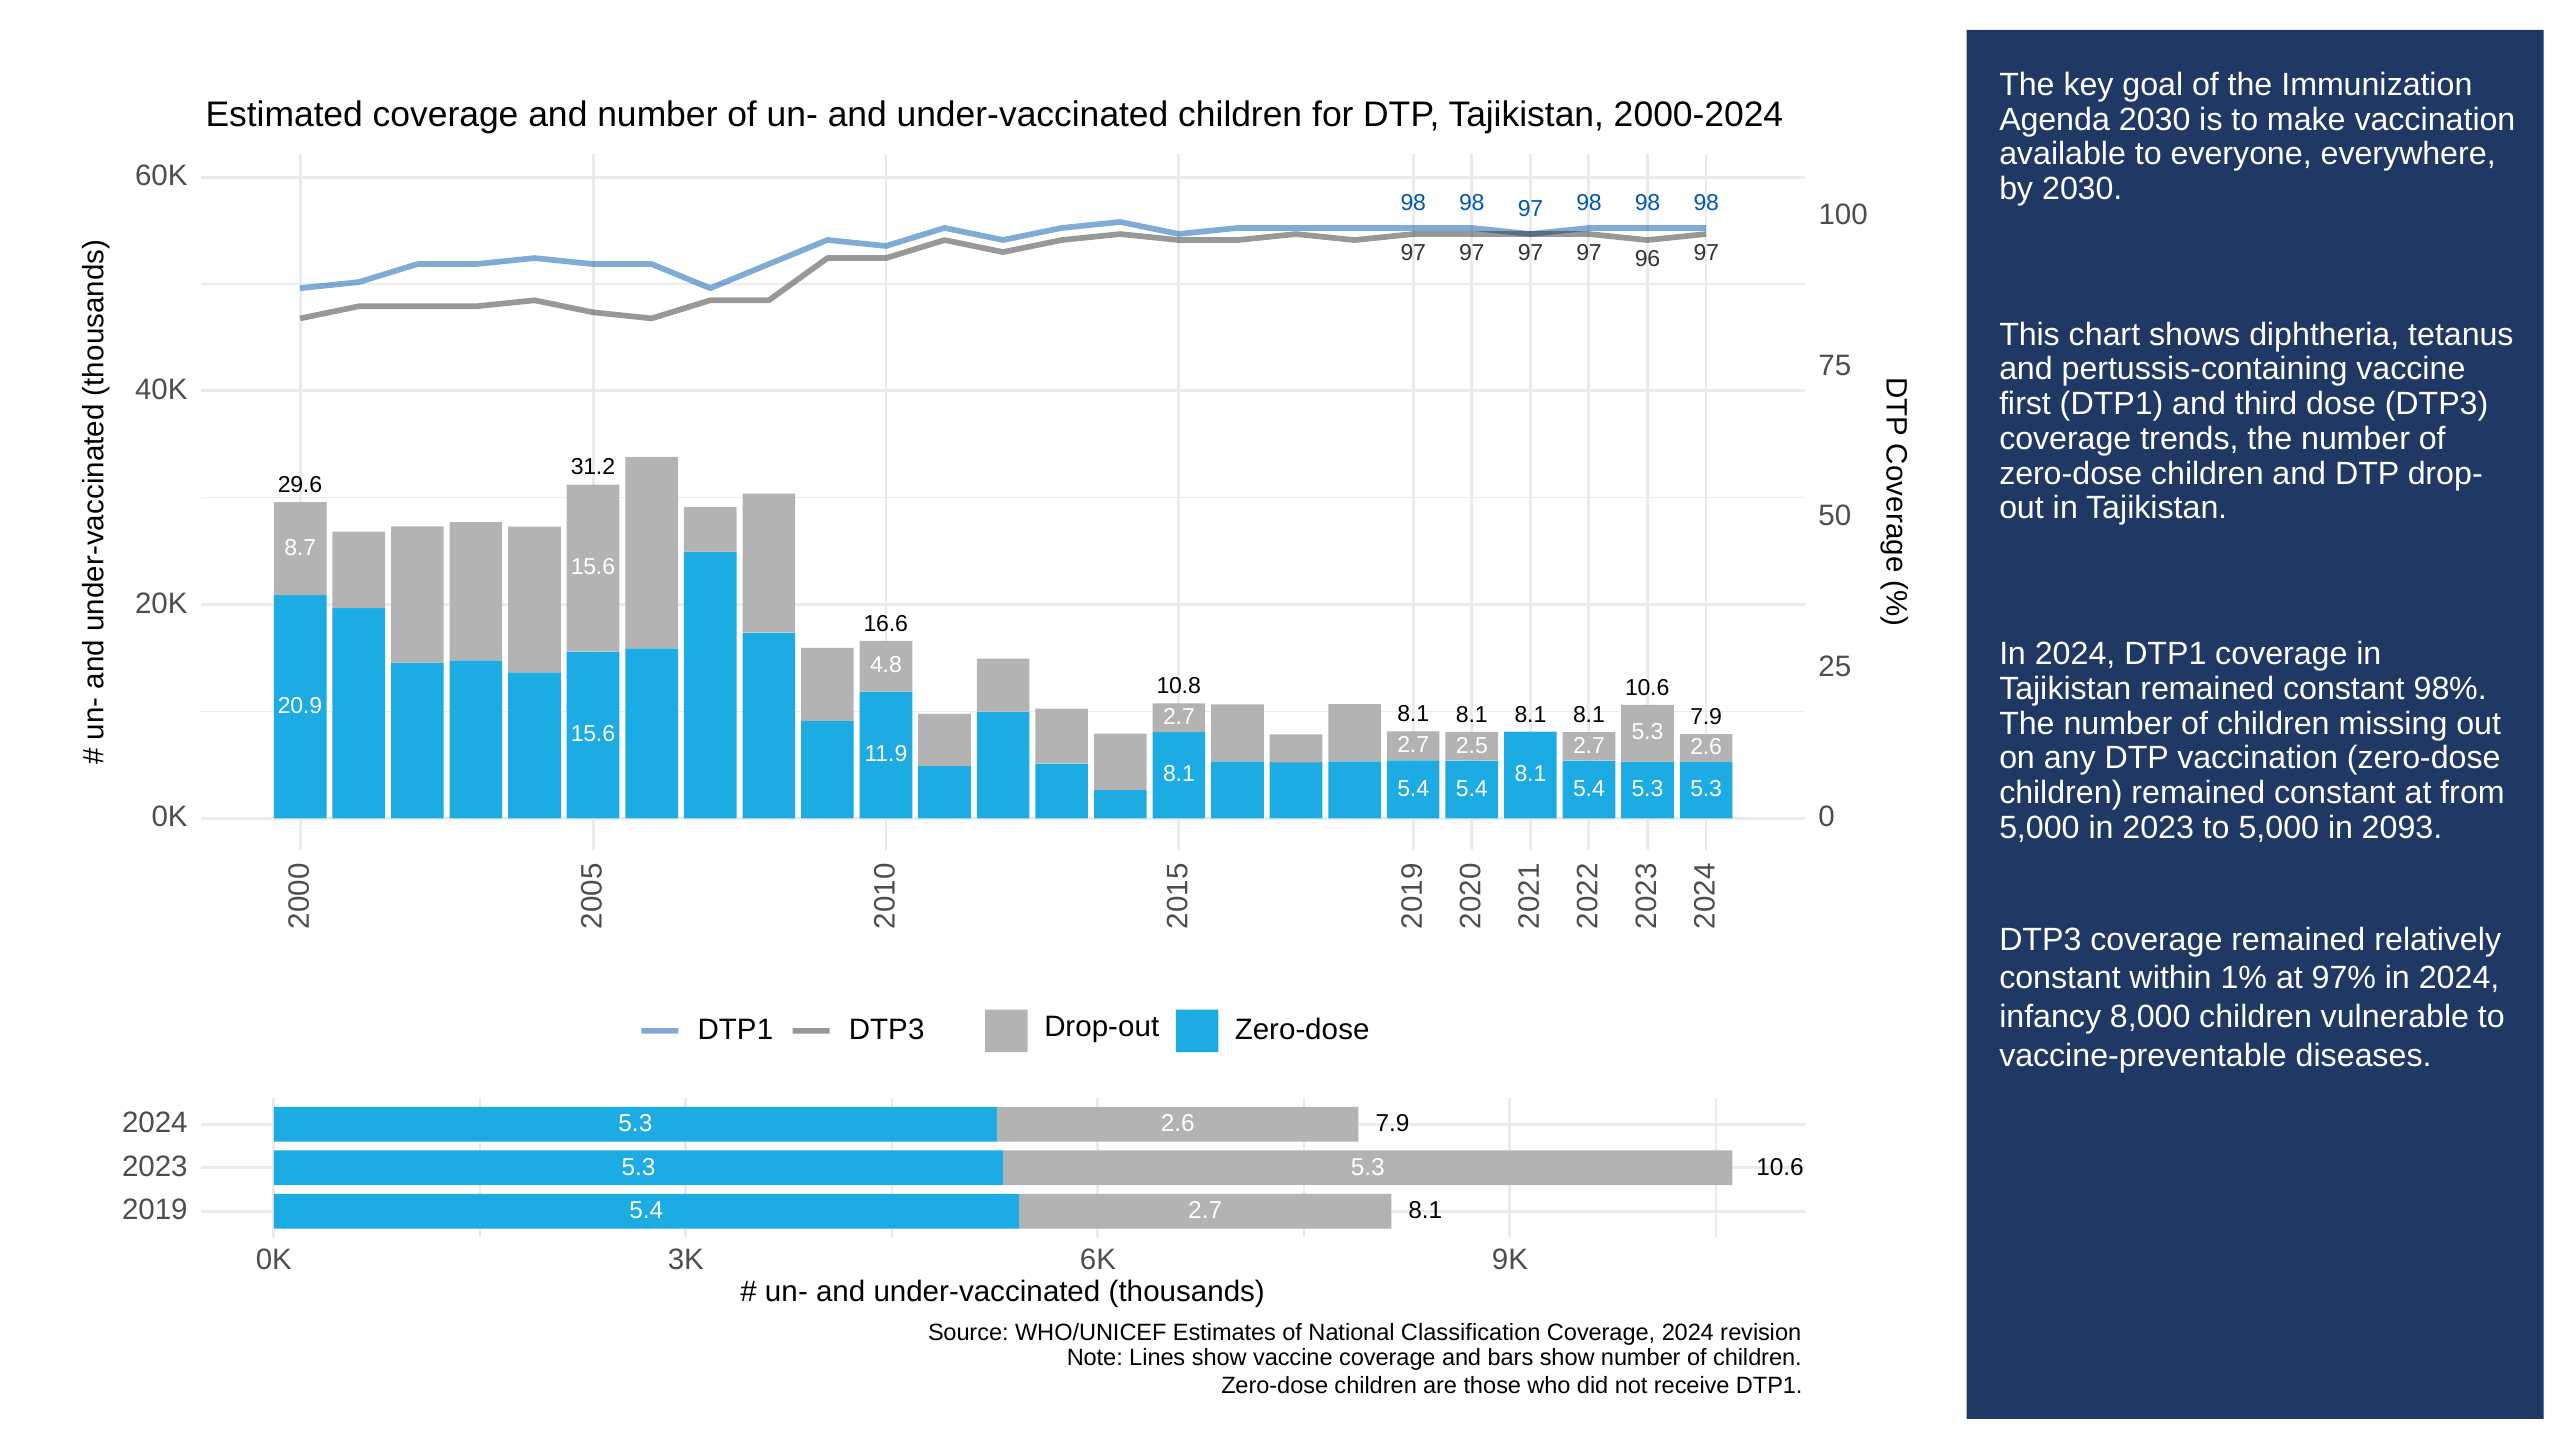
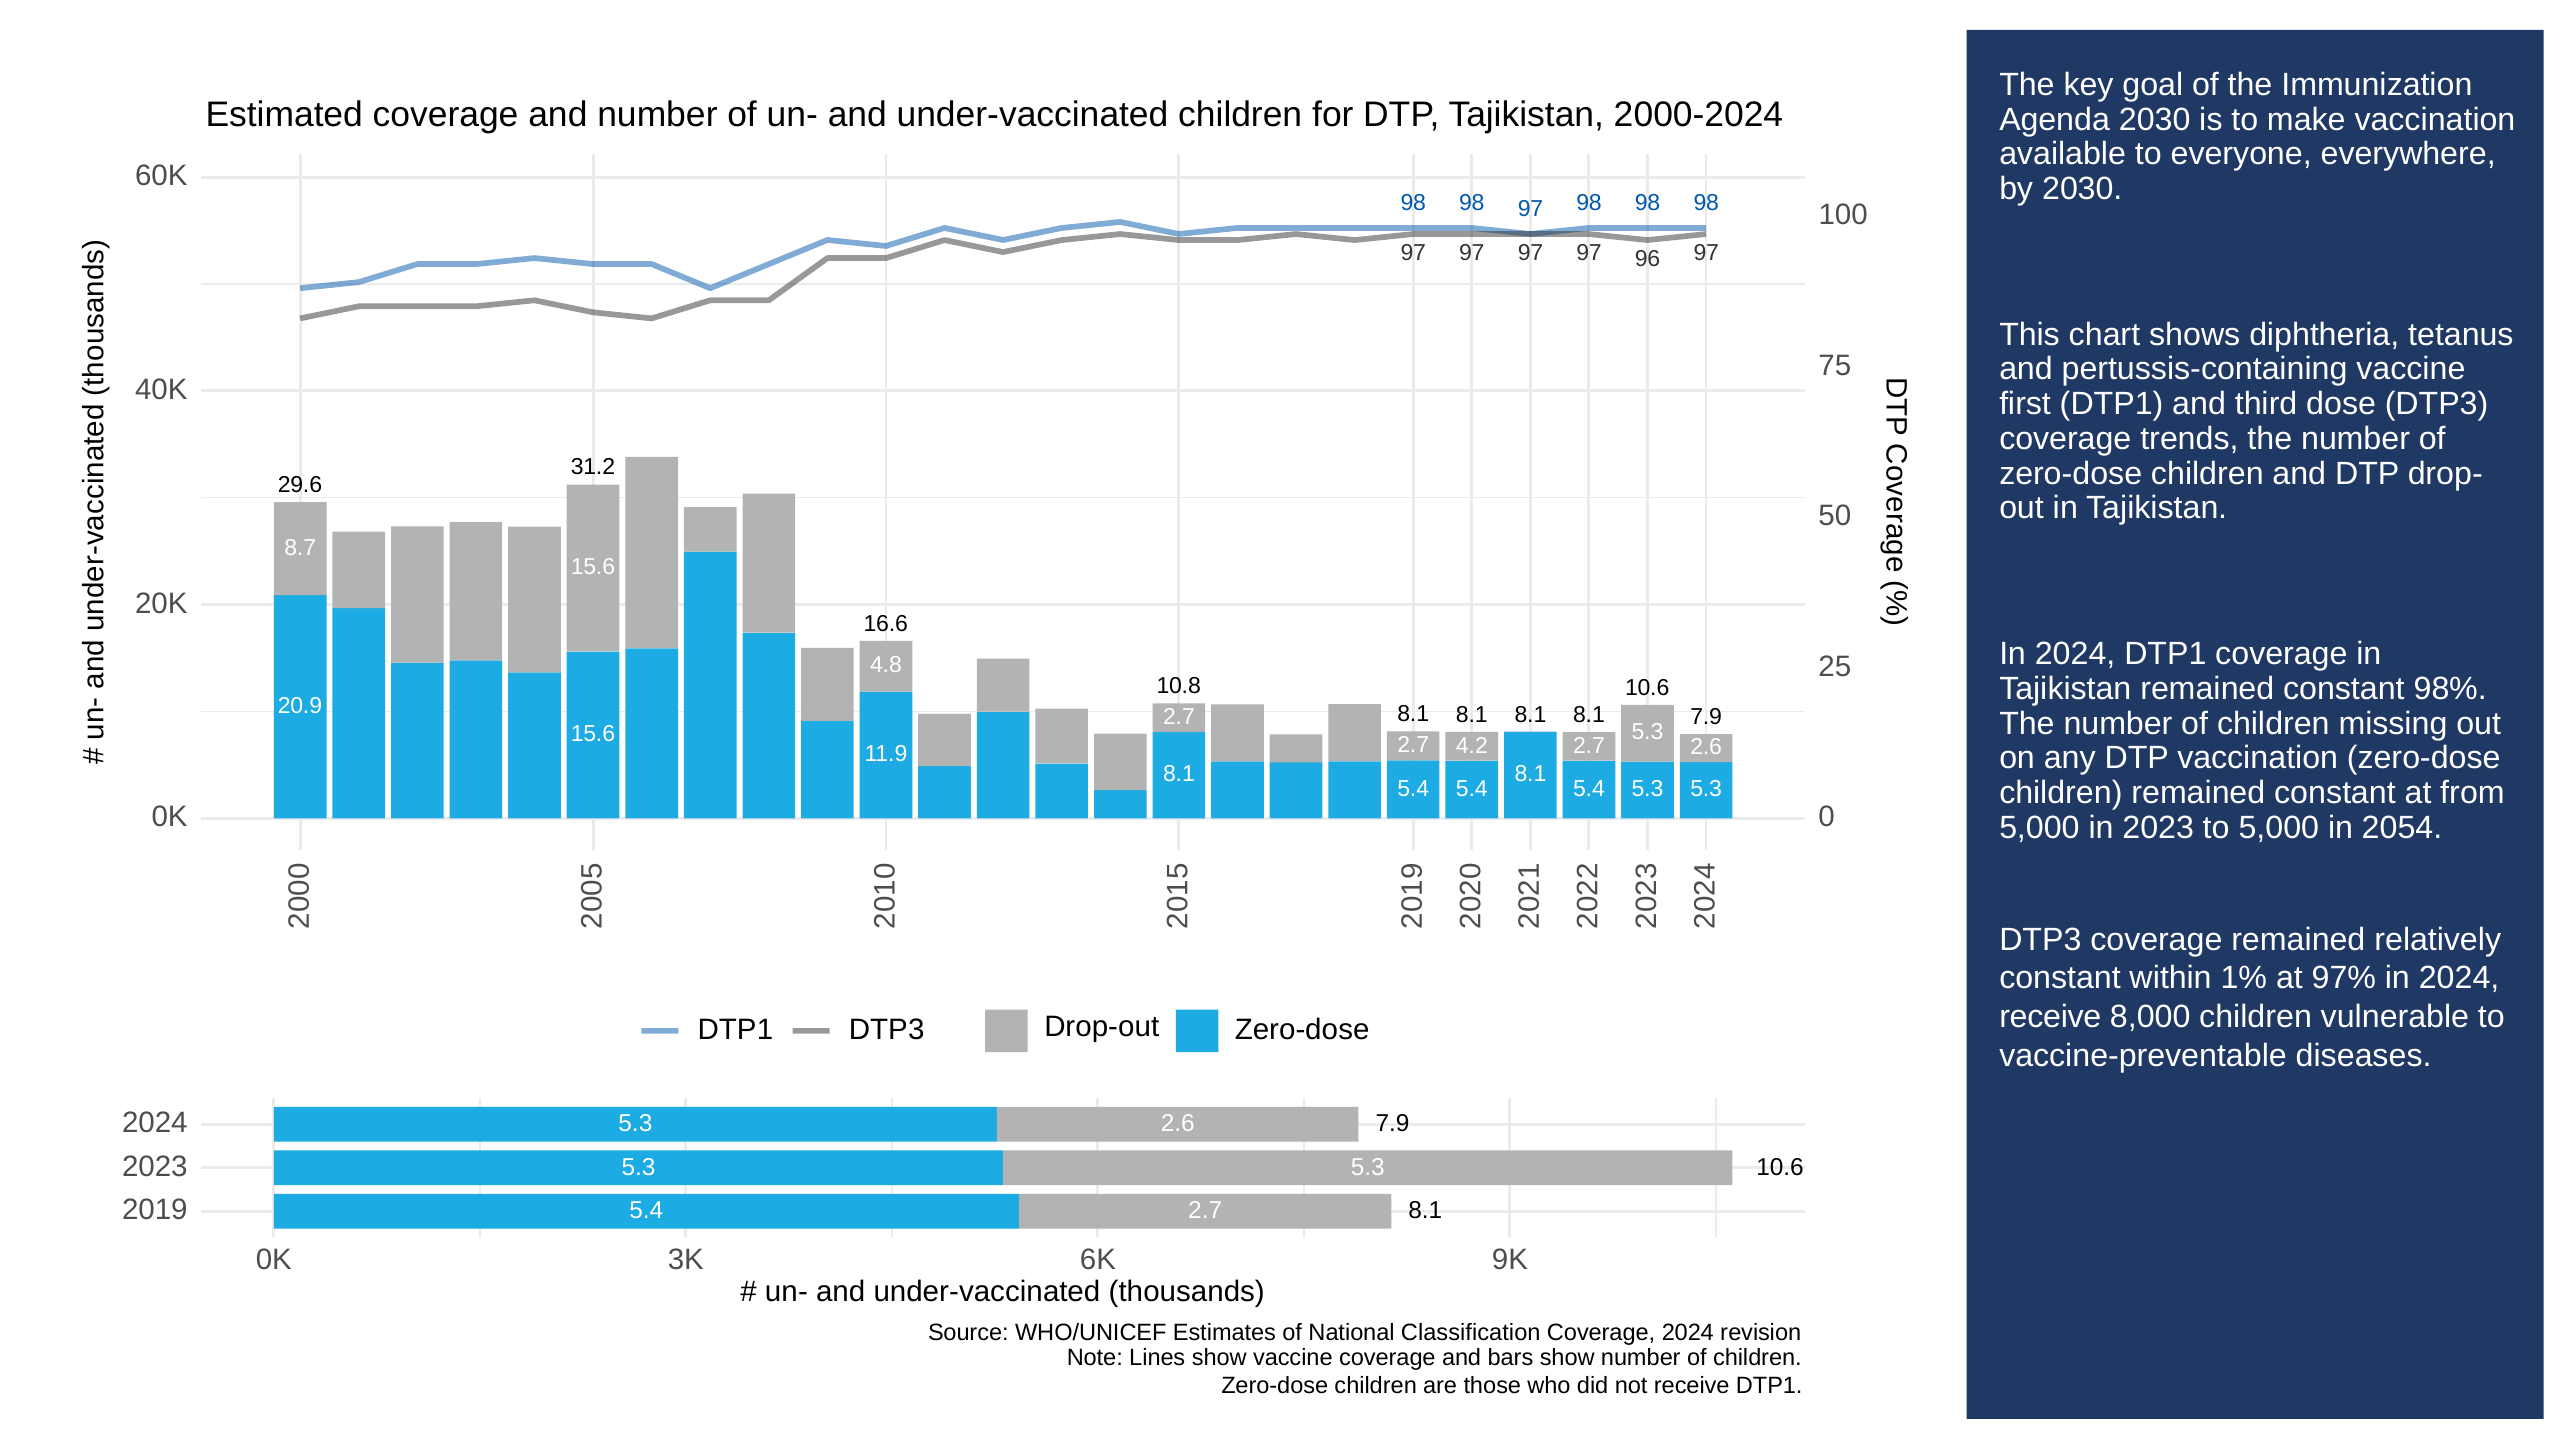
2.5: 2.5 -> 4.2
2093: 2093 -> 2054
infancy at (2050, 1017): infancy -> receive
